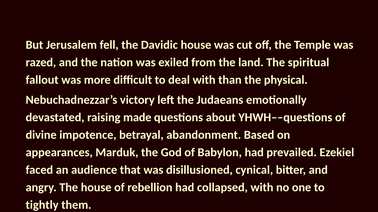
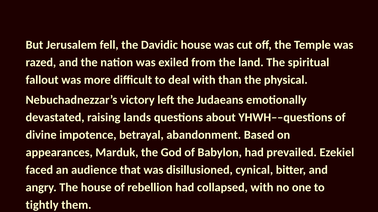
made: made -> lands
